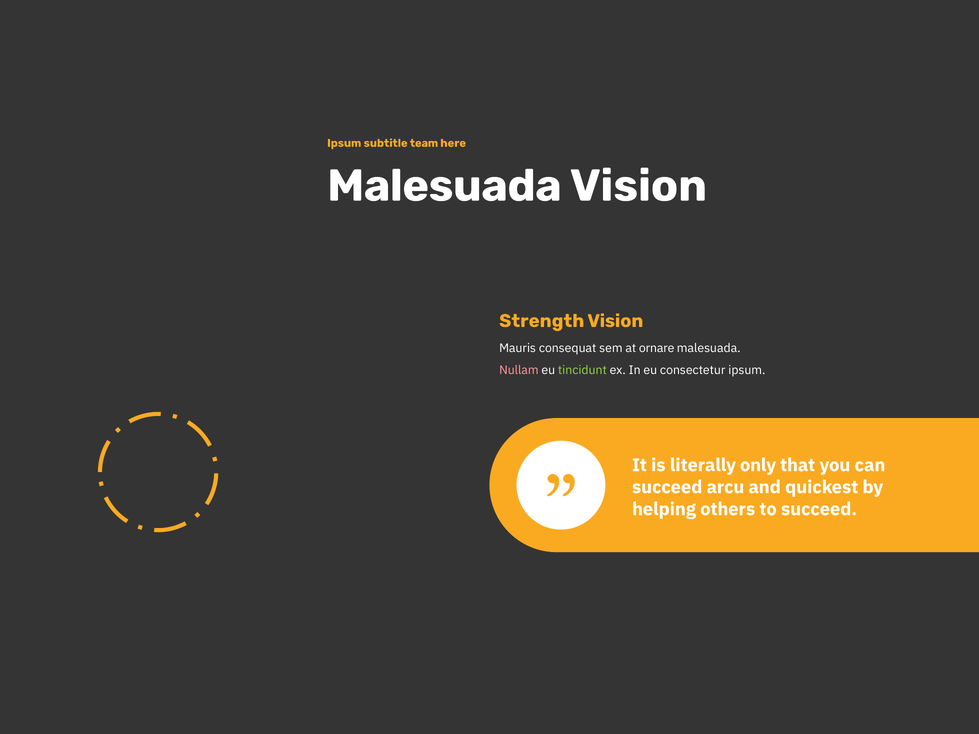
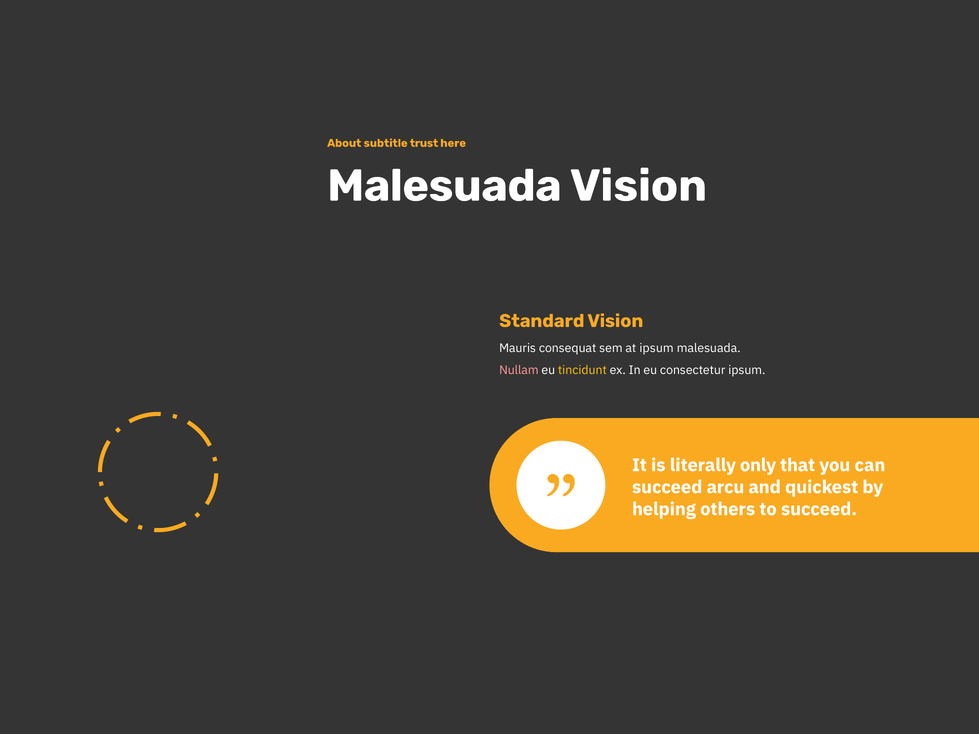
Ipsum at (344, 143): Ipsum -> About
team: team -> trust
Strength: Strength -> Standard
at ornare: ornare -> ipsum
tincidunt colour: light green -> yellow
